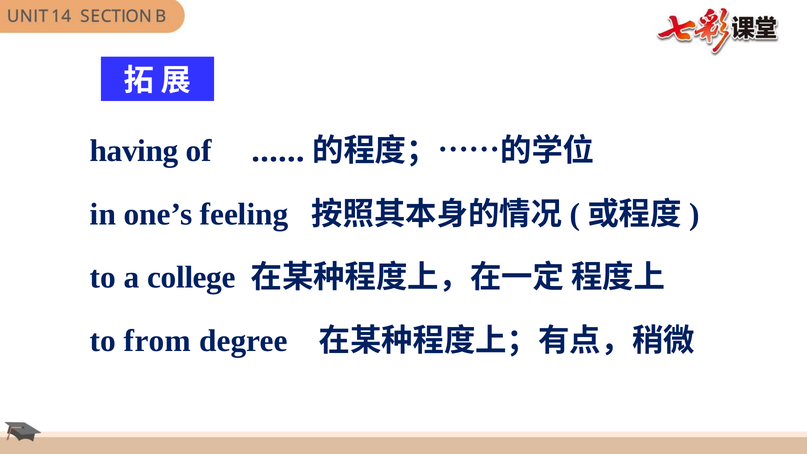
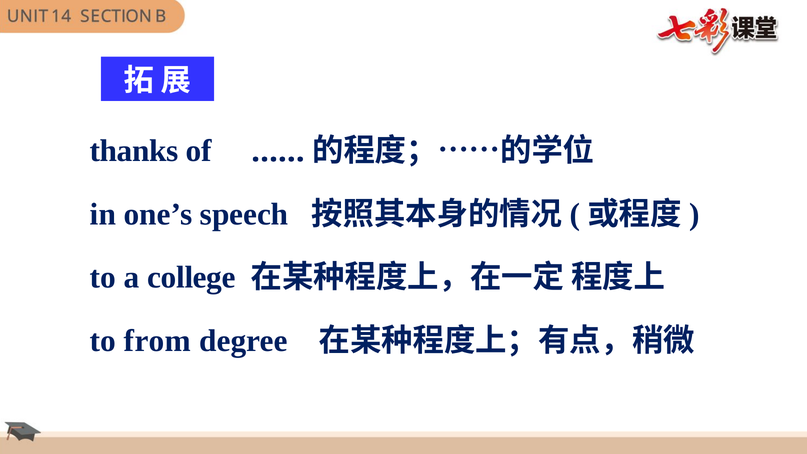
having: having -> thanks
feeling: feeling -> speech
